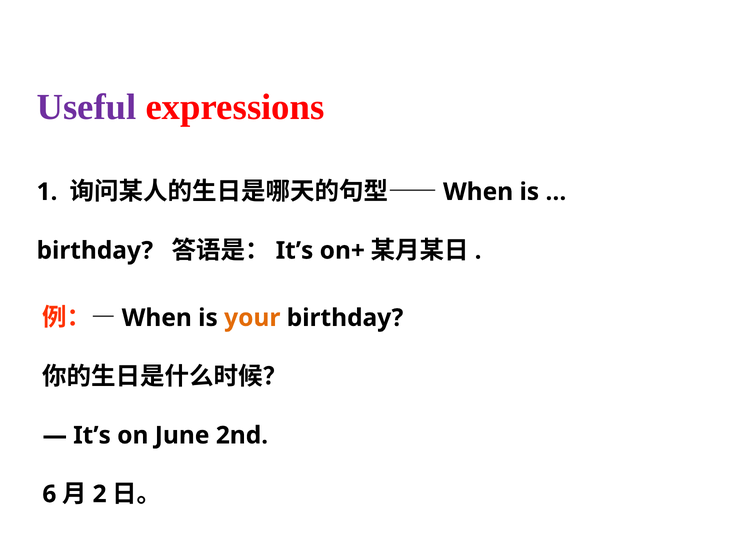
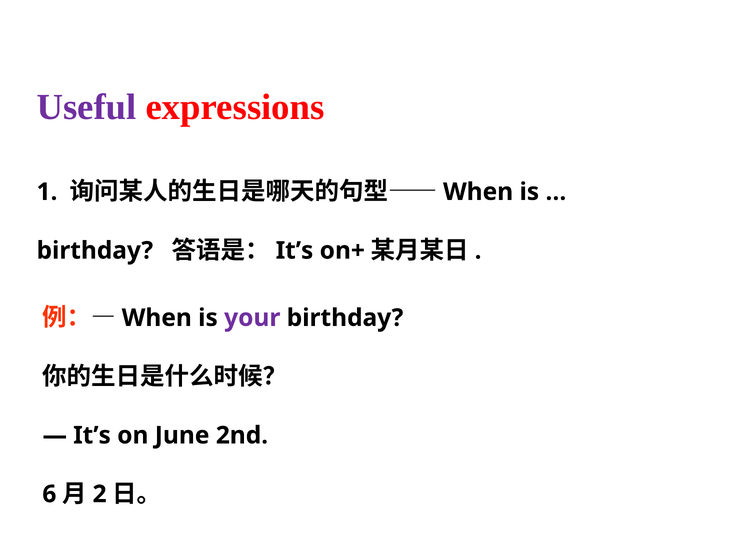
your colour: orange -> purple
